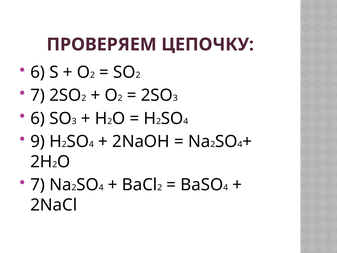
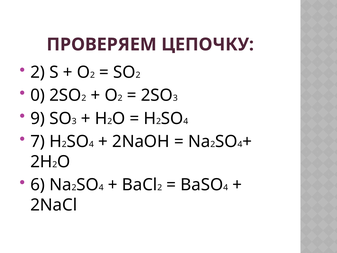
6 at (38, 72): 6 -> 2
7 at (38, 95): 7 -> 0
6 at (38, 118): 6 -> 9
9: 9 -> 7
7 at (38, 185): 7 -> 6
